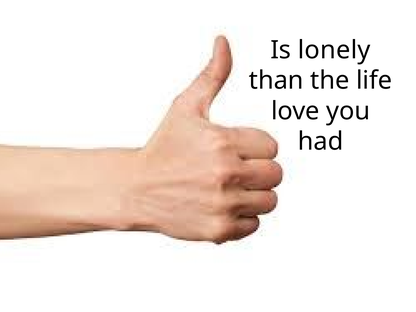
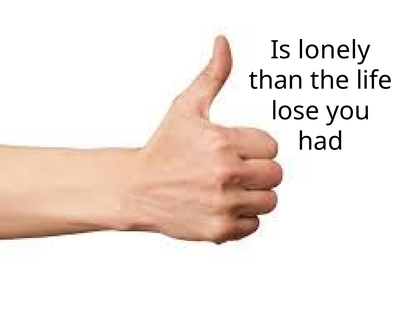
love: love -> lose
